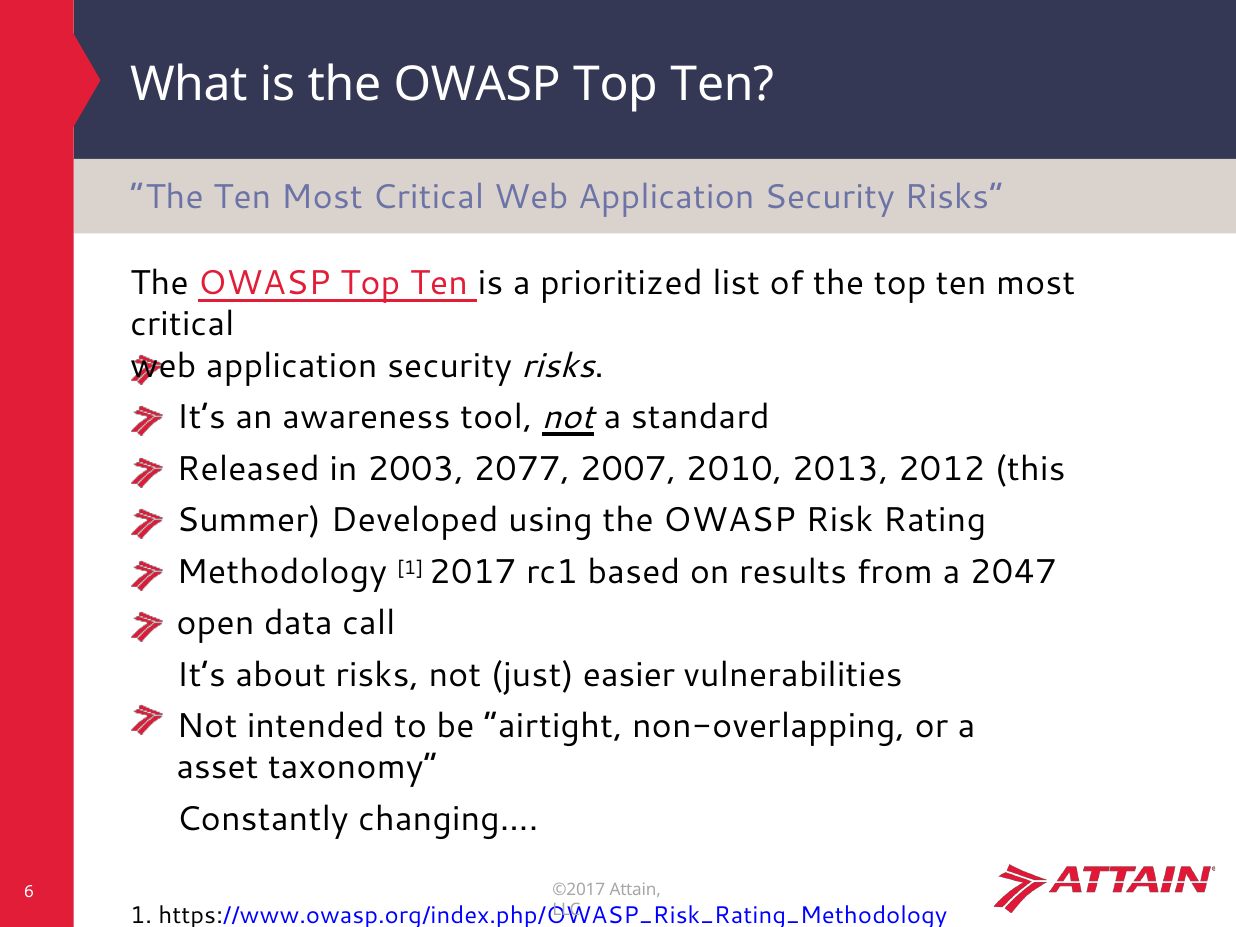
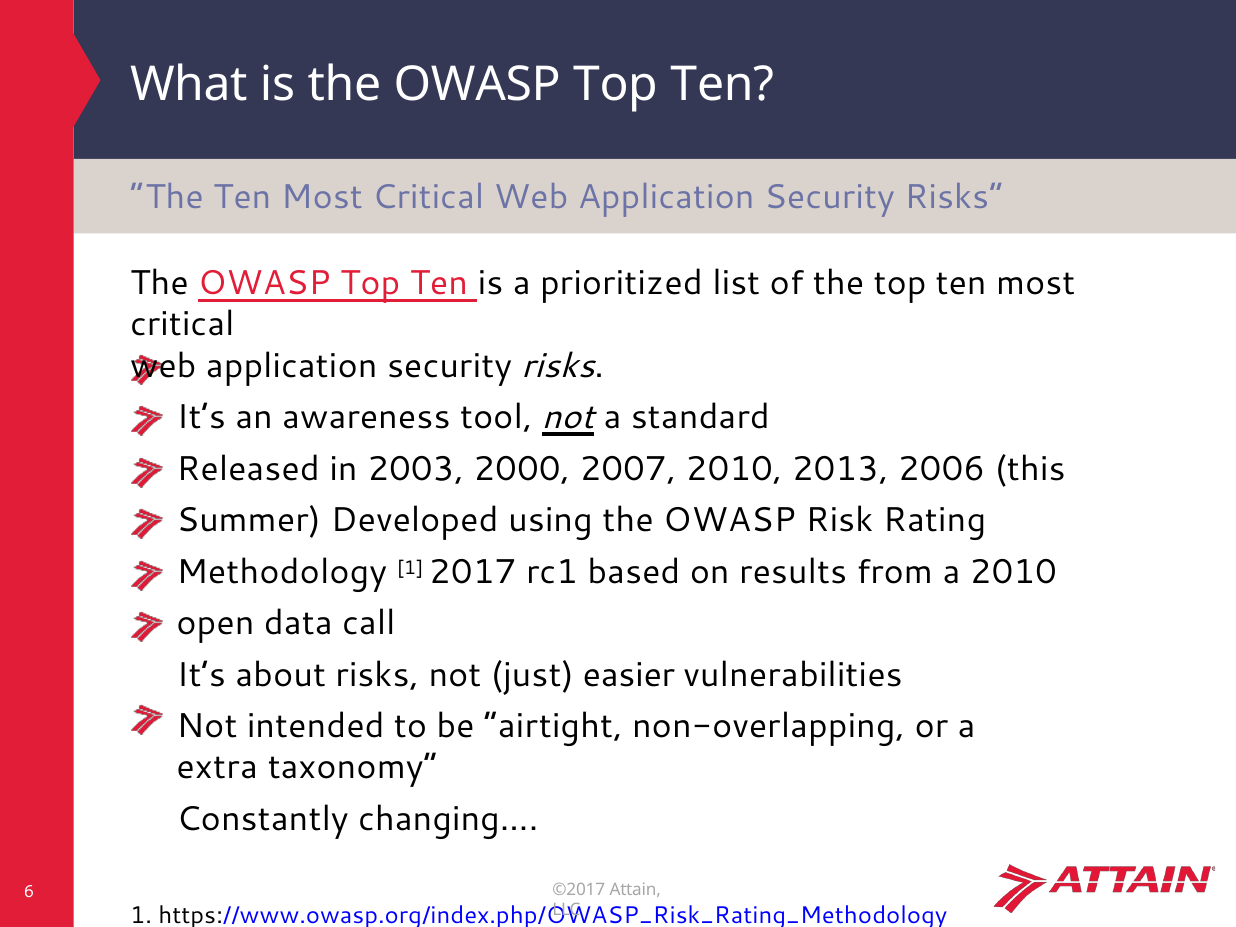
2077: 2077 -> 2000
2012: 2012 -> 2006
a 2047: 2047 -> 2010
asset: asset -> extra
